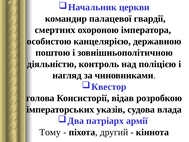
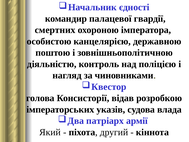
церкви: церкви -> єдності
Тому: Тому -> Який
